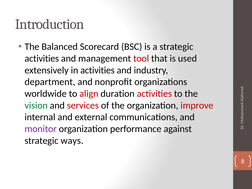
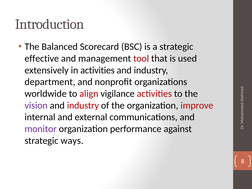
activities at (42, 58): activities -> effective
duration: duration -> vigilance
vision colour: green -> purple
services at (83, 105): services -> industry
